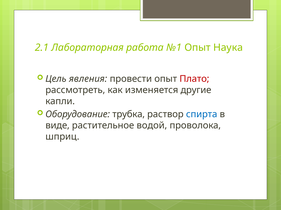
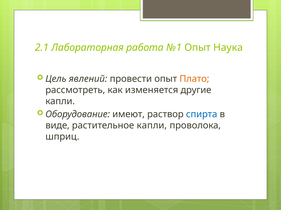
явления: явления -> явлений
Плато colour: red -> orange
трубка: трубка -> имеют
растительное водой: водой -> капли
